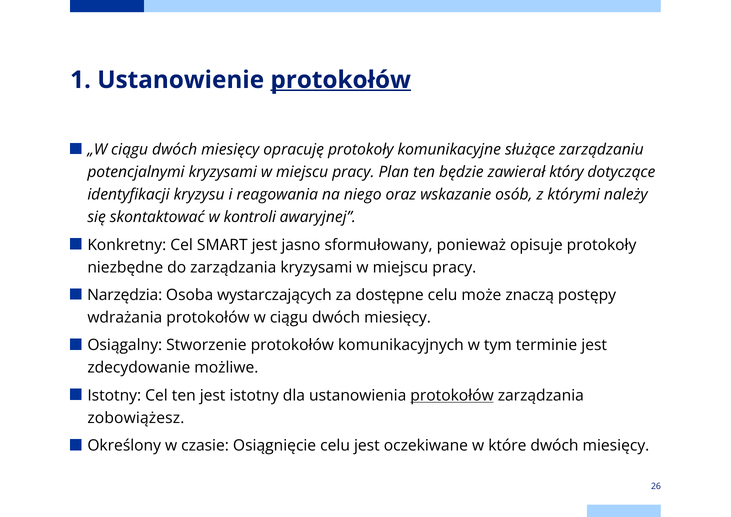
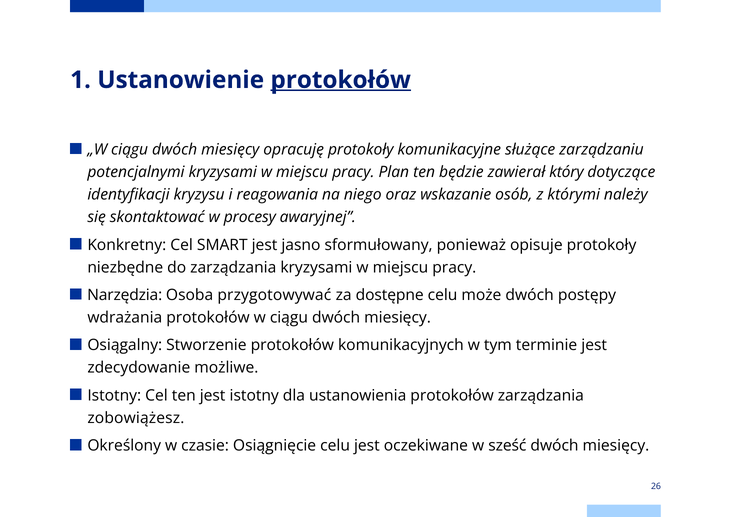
kontroli: kontroli -> procesy
wystarczających: wystarczających -> przygotowywać
może znaczą: znaczą -> dwóch
protokołów at (452, 395) underline: present -> none
które: które -> sześć
